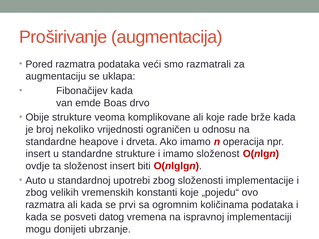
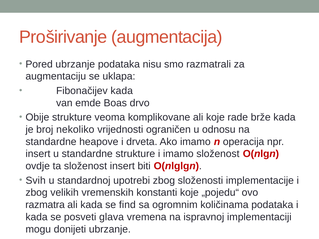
Pored razmatra: razmatra -> ubrzanje
veći: veći -> nisu
Auto: Auto -> Svih
prvi: prvi -> find
datog: datog -> glava
